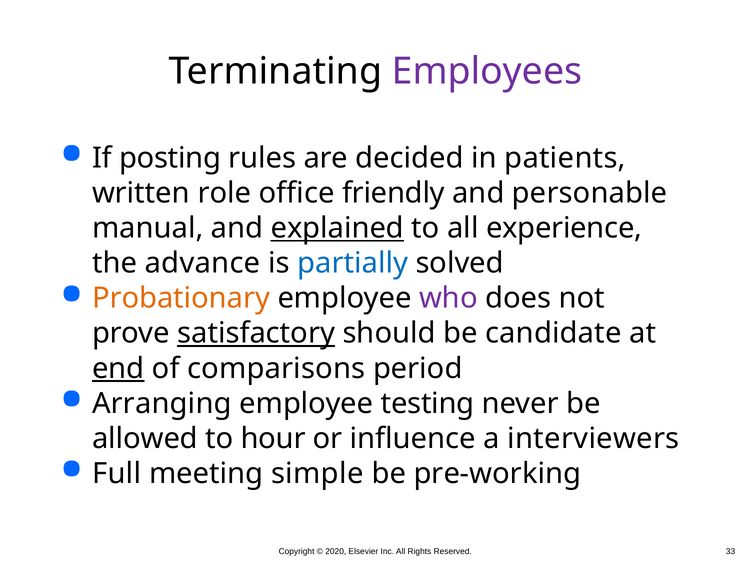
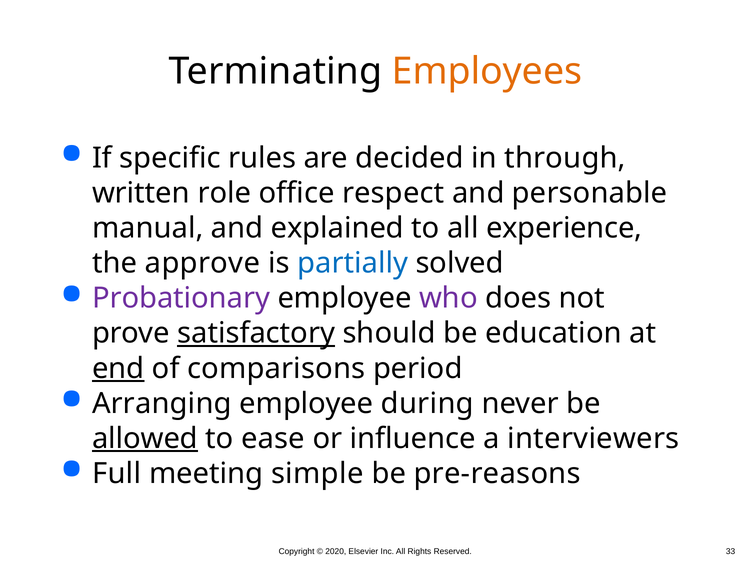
Employees colour: purple -> orange
posting: posting -> specific
patients: patients -> through
friendly: friendly -> respect
explained underline: present -> none
advance: advance -> approve
Probationary colour: orange -> purple
candidate: candidate -> education
testing: testing -> during
allowed underline: none -> present
hour: hour -> ease
pre-working: pre-working -> pre-reasons
